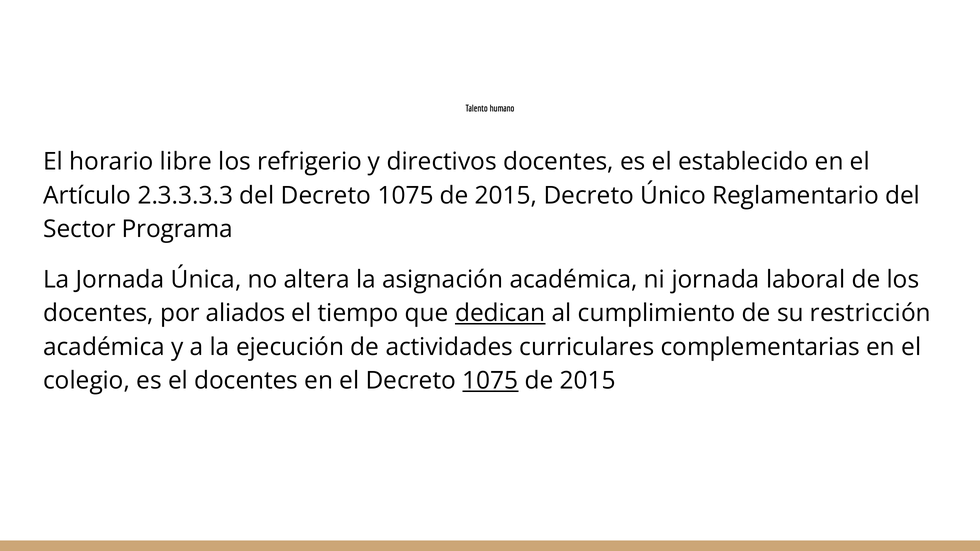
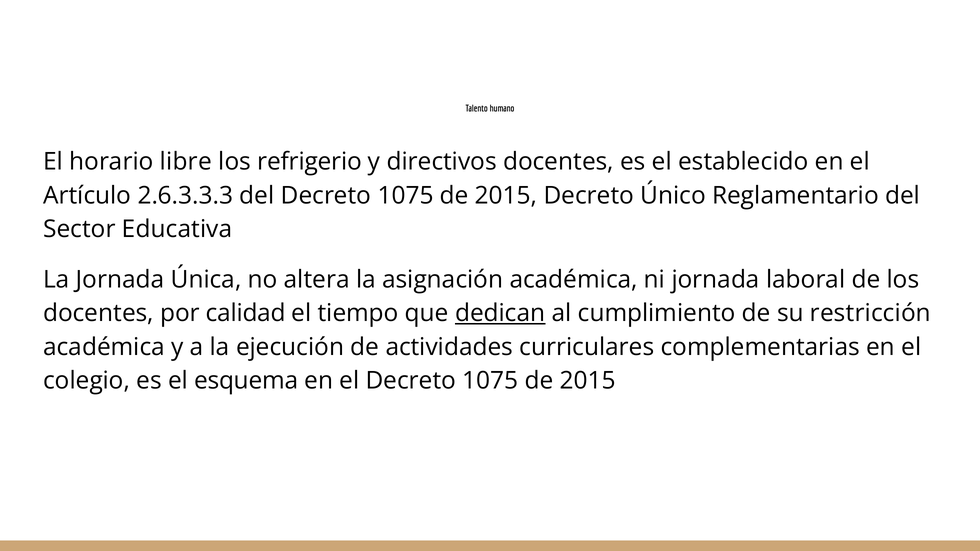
2.3.3.3.3: 2.3.3.3.3 -> 2.6.3.3.3
Programa: Programa -> Educativa
aliados: aliados -> calidad
el docentes: docentes -> esquema
1075 at (490, 381) underline: present -> none
